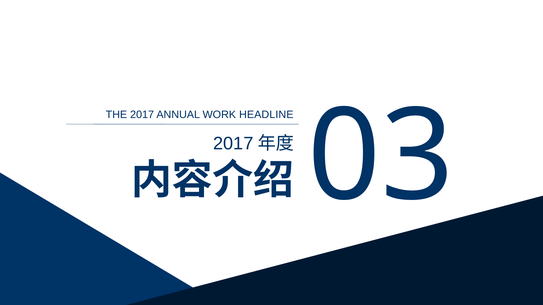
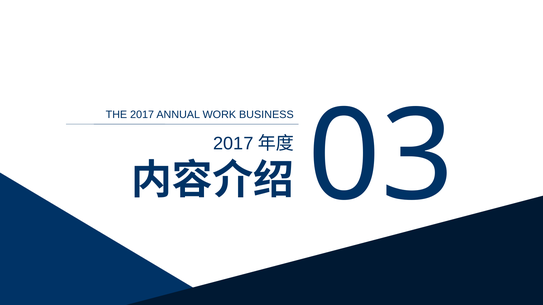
HEADLINE: HEADLINE -> BUSINESS
